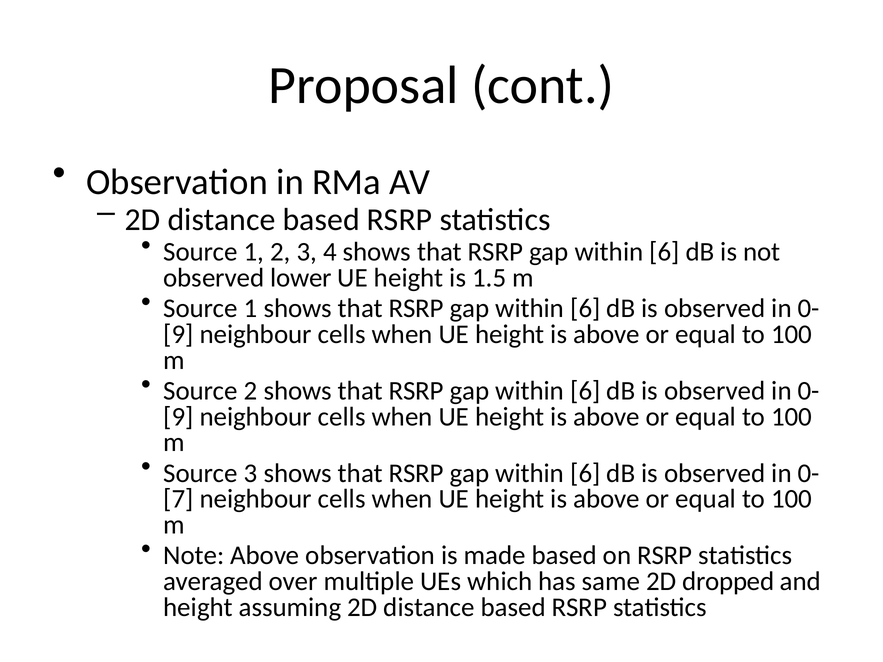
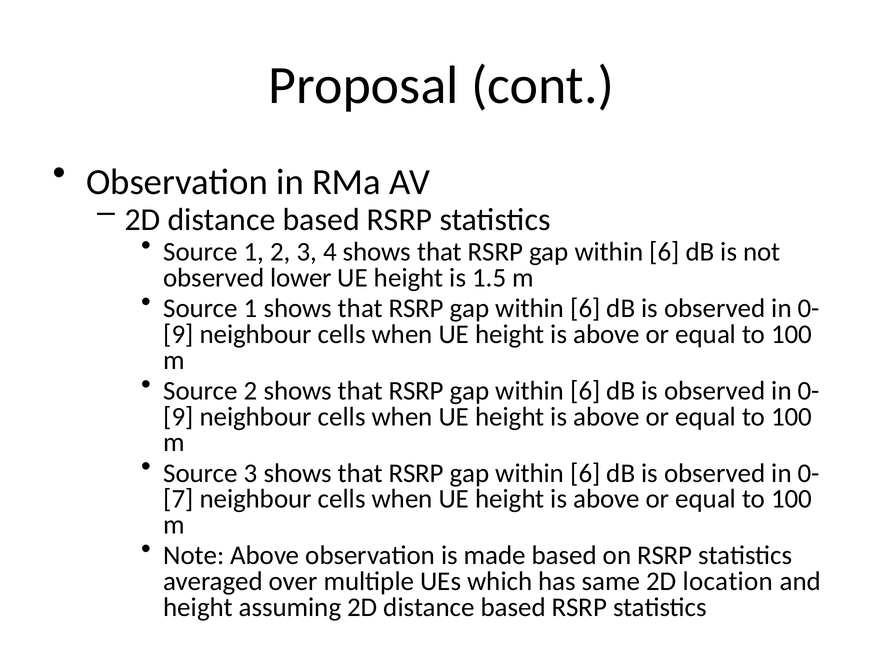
dropped: dropped -> location
